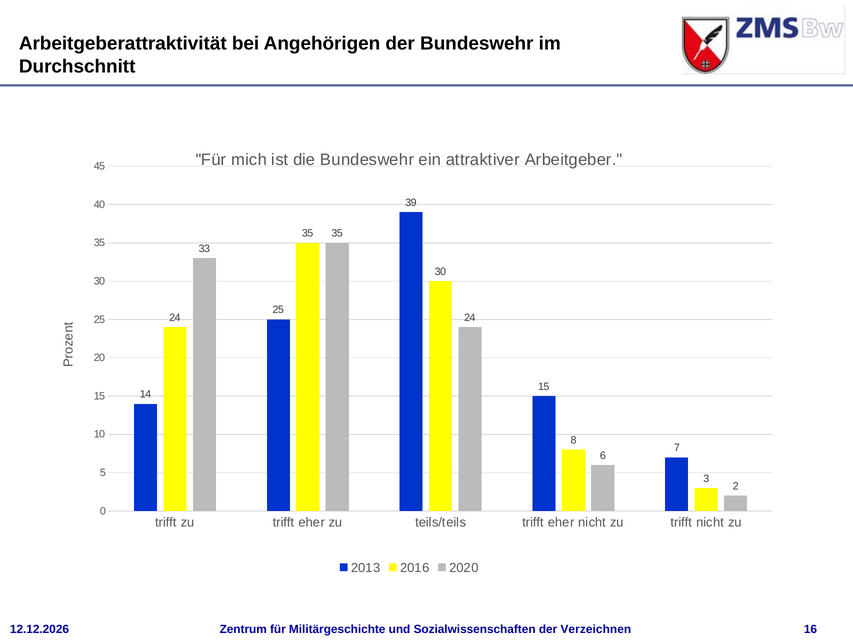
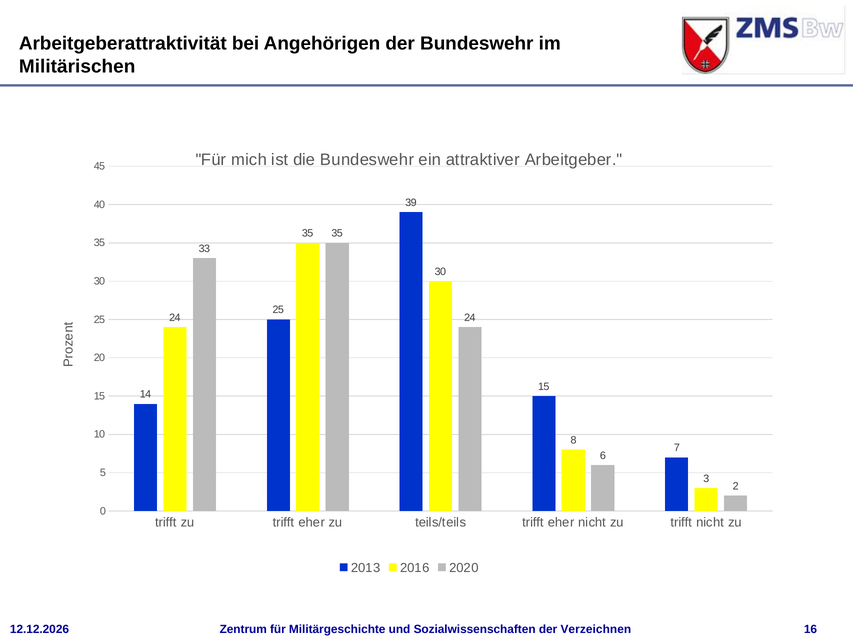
Durchschnitt: Durchschnitt -> Militärischen
